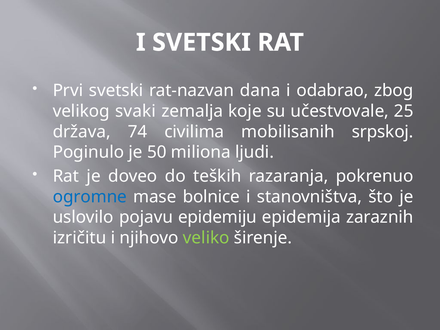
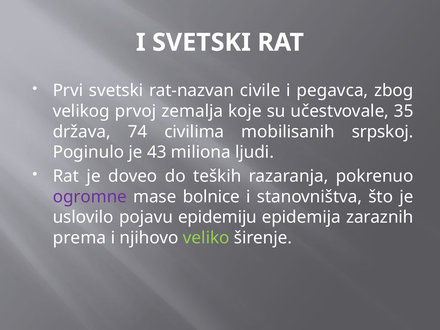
dana: dana -> civile
odabrao: odabrao -> pegavca
svaki: svaki -> prvoj
25: 25 -> 35
50: 50 -> 43
ogromne colour: blue -> purple
izričitu: izričitu -> prema
